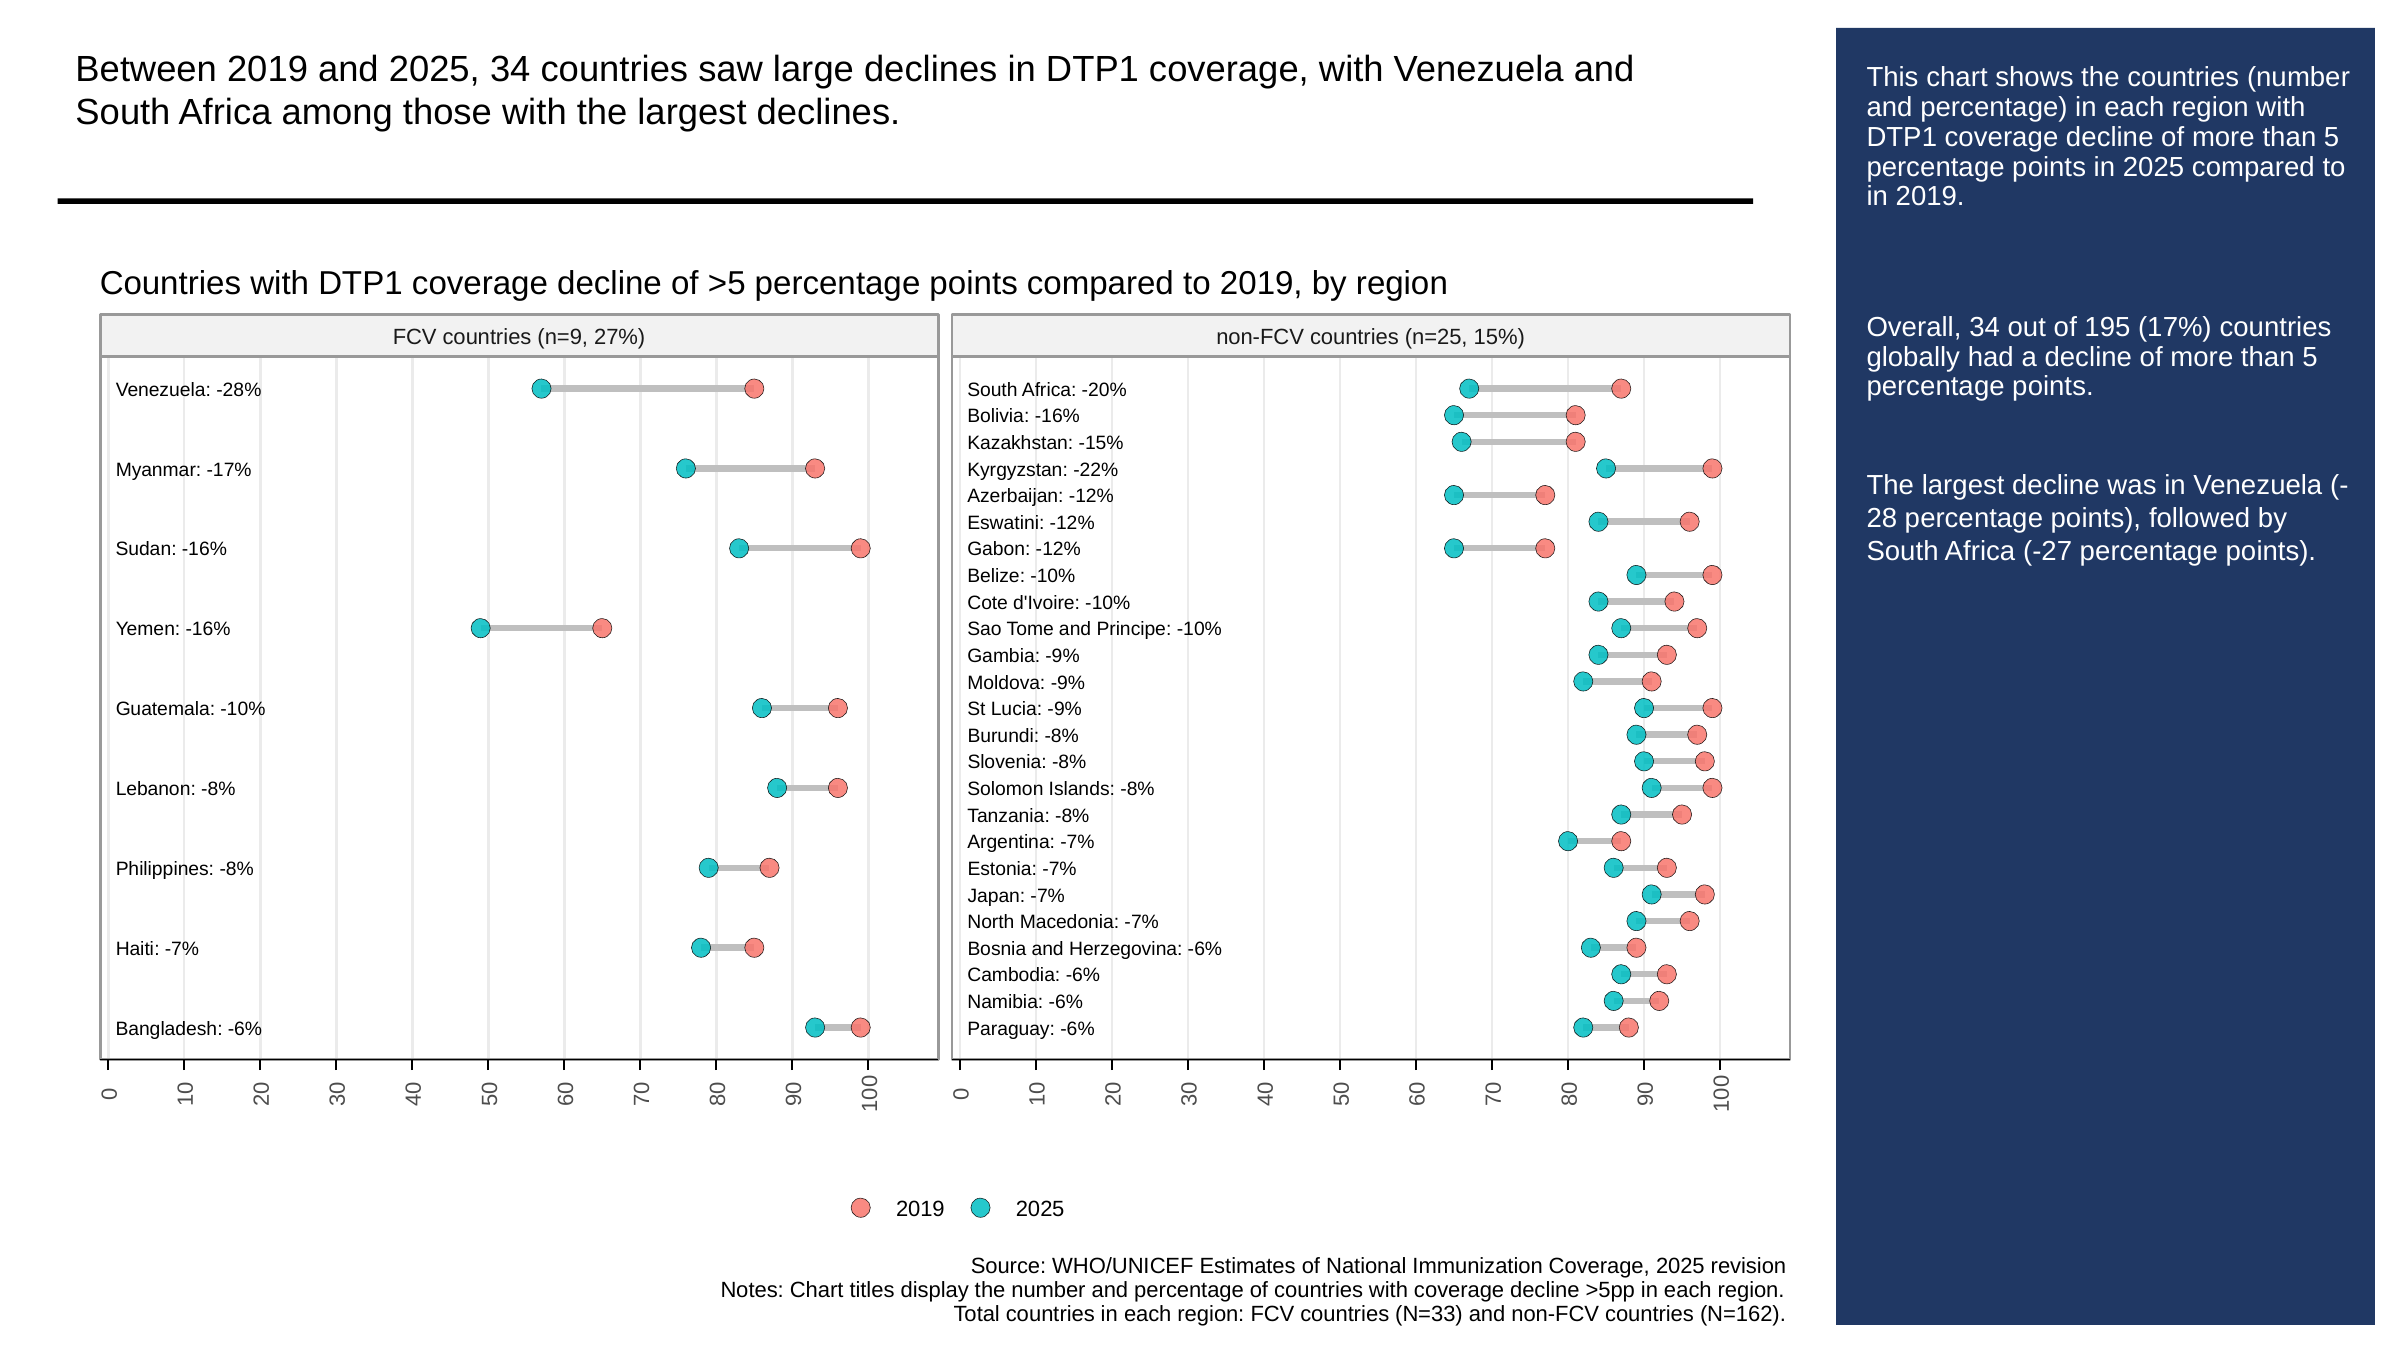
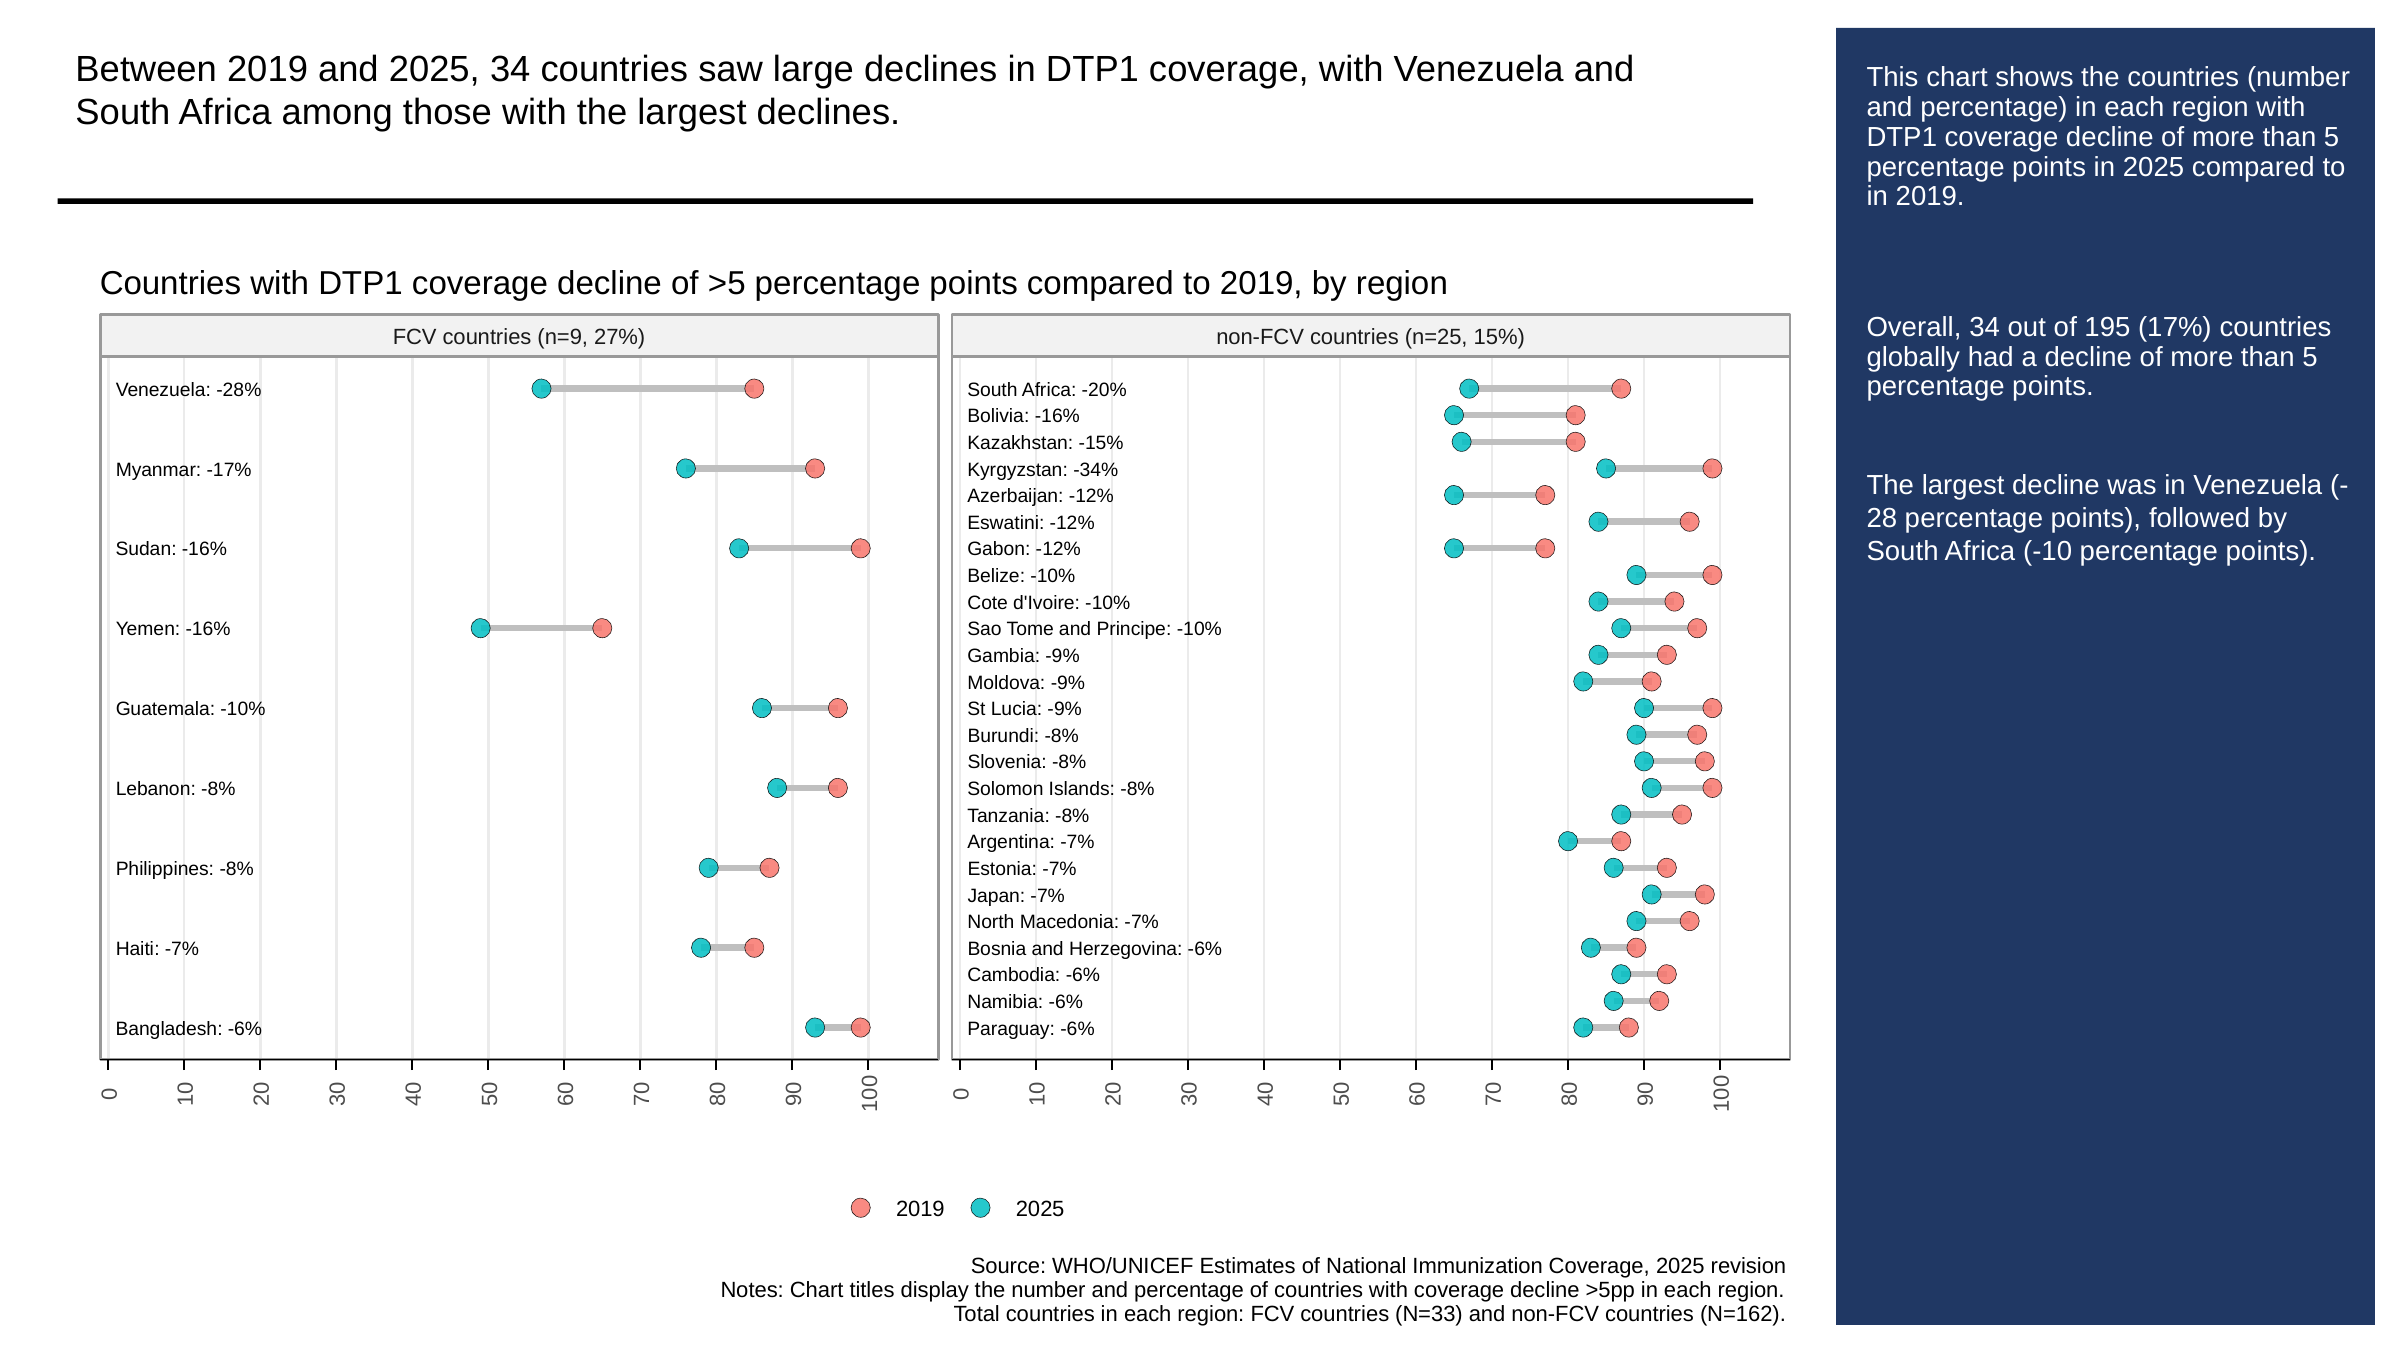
-22%: -22% -> -34%
-27: -27 -> -10
